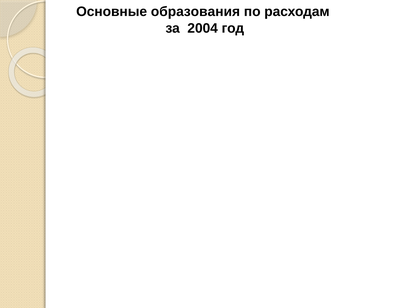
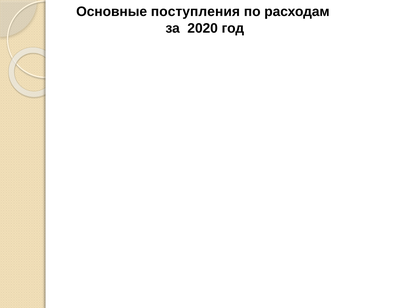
образования: образования -> поступления
2004: 2004 -> 2020
